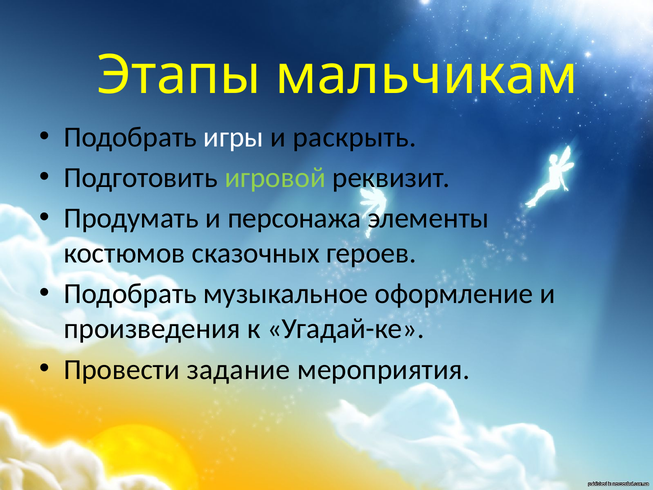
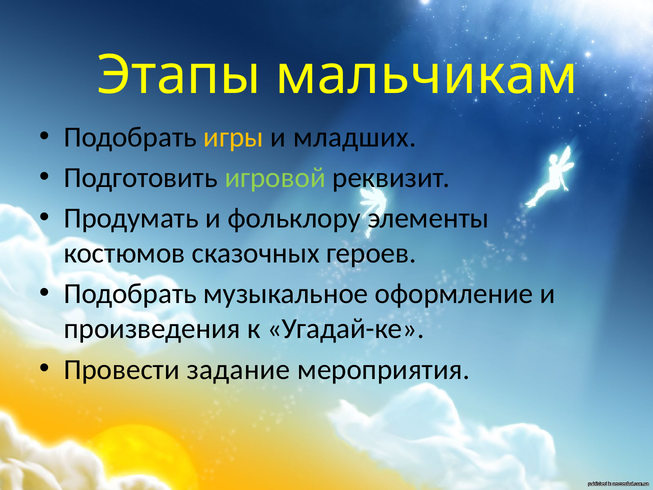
игры colour: white -> yellow
раскрыть: раскрыть -> младших
персонажа: персонажа -> фольклору
